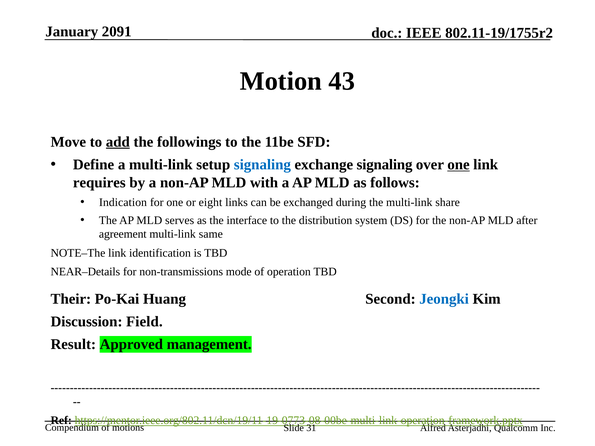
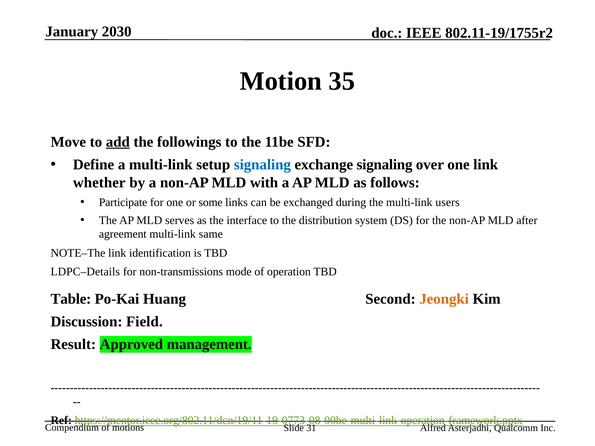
2091: 2091 -> 2030
43: 43 -> 35
one at (458, 165) underline: present -> none
requires: requires -> whether
Indication: Indication -> Participate
eight: eight -> some
share: share -> users
NEAR–Details: NEAR–Details -> LDPC–Details
Their: Their -> Table
Jeongki colour: blue -> orange
